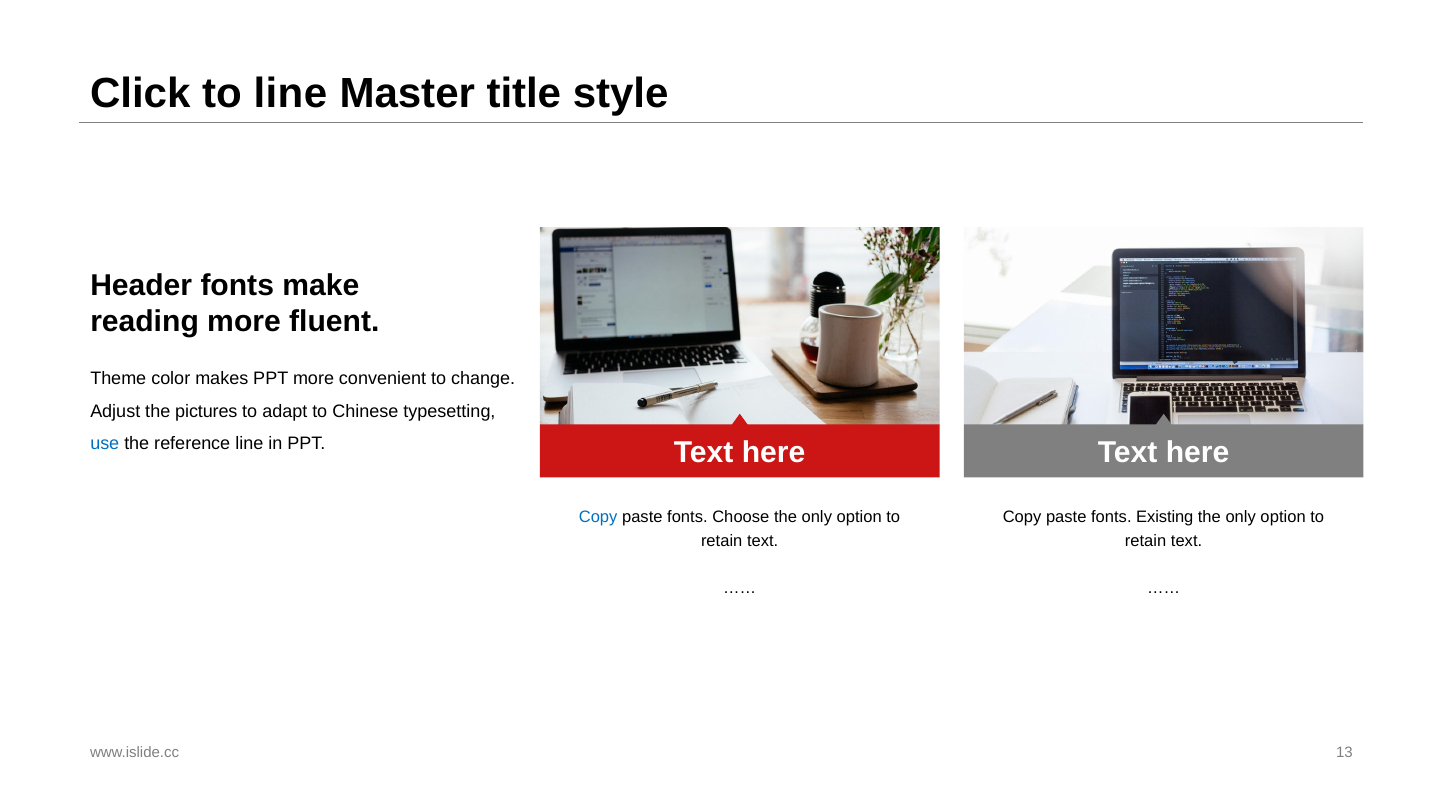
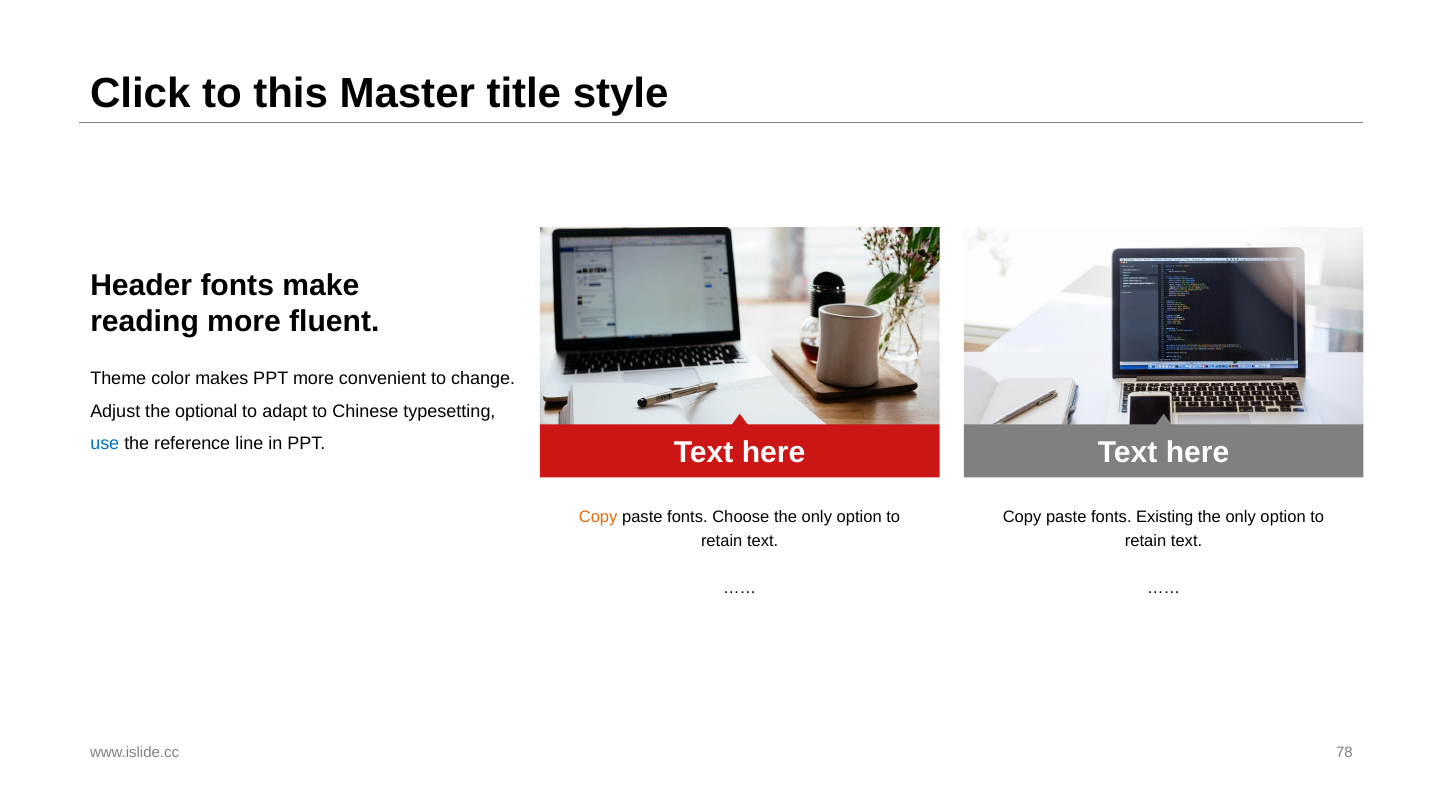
to line: line -> this
pictures: pictures -> optional
Copy at (598, 517) colour: blue -> orange
13: 13 -> 78
